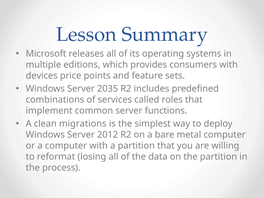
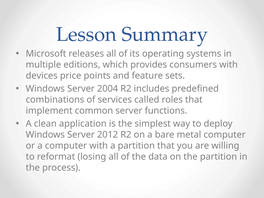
2035: 2035 -> 2004
migrations: migrations -> application
